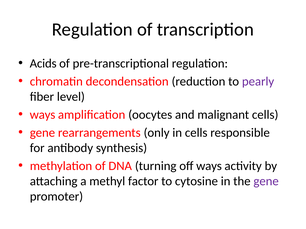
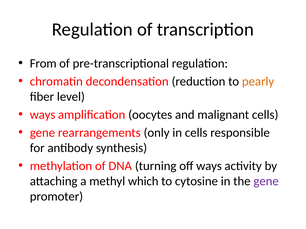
Acids: Acids -> From
pearly colour: purple -> orange
factor: factor -> which
